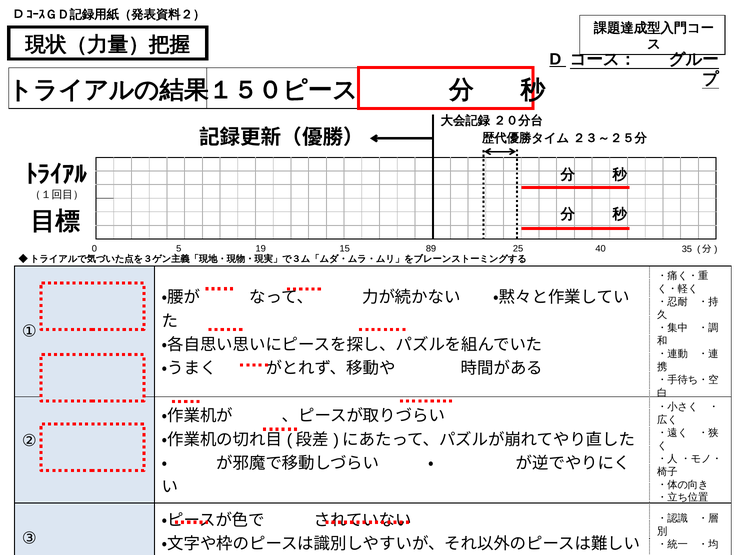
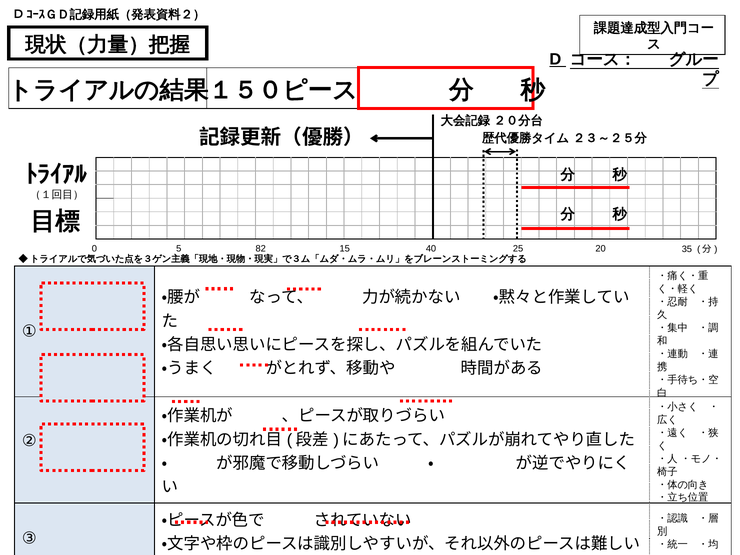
19: 19 -> 82
89: 89 -> 40
40: 40 -> 20
